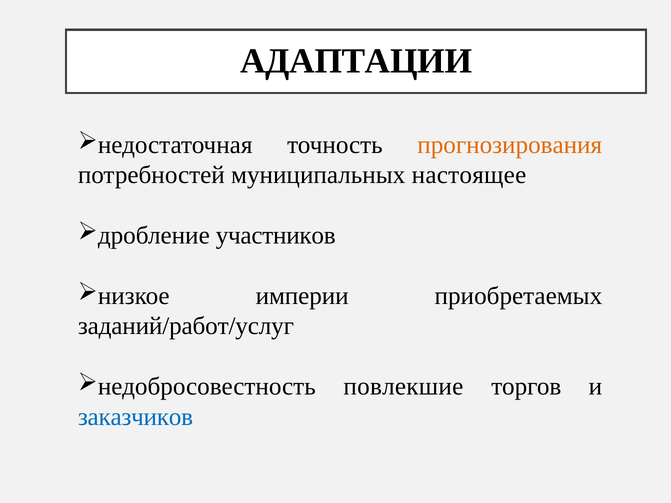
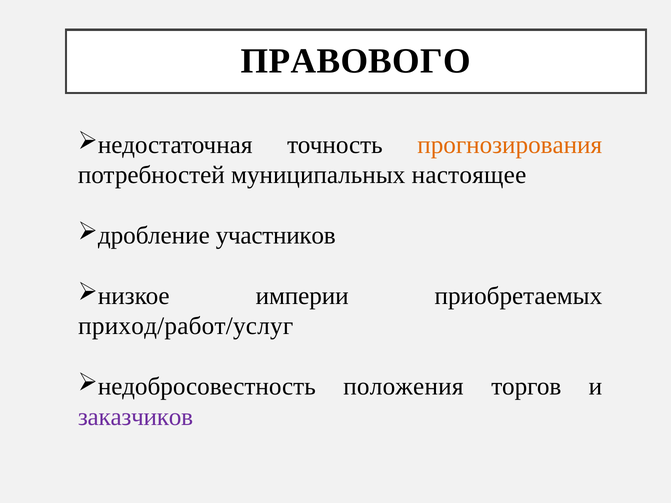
АДАПТАЦИИ: АДАПТАЦИИ -> ПРАВОВОГО
заданий/работ/услуг: заданий/работ/услуг -> приход/работ/услуг
повлекшие: повлекшие -> положения
заказчиков colour: blue -> purple
